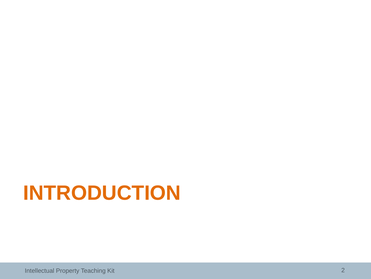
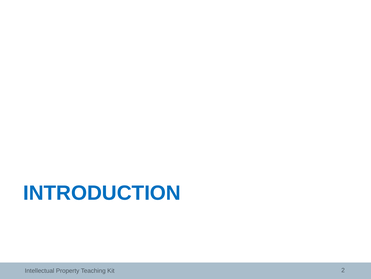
INTRODUCTION colour: orange -> blue
